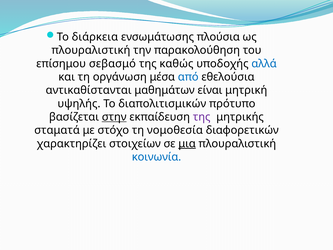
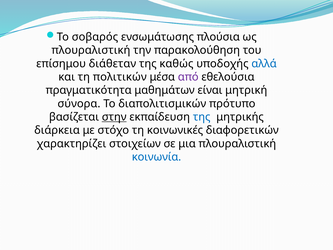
διάρκεια: διάρκεια -> σοβαρός
σεβασμό: σεβασμό -> διάθεταν
οργάνωση: οργάνωση -> πολιτικών
από colour: blue -> purple
αντικαθίστανται: αντικαθίστανται -> πραγματικότητα
υψηλής: υψηλής -> σύνορα
της at (202, 117) colour: purple -> blue
σταματά: σταματά -> διάρκεια
νομοθεσία: νομοθεσία -> κοινωνικές
μια underline: present -> none
